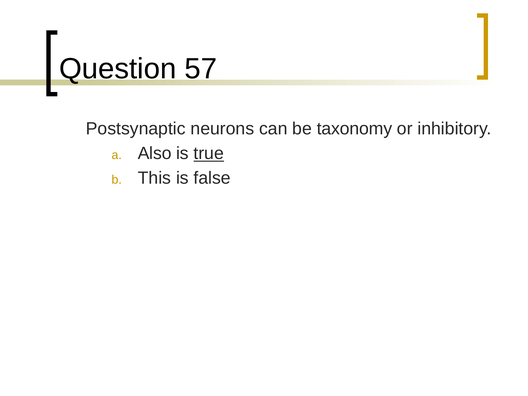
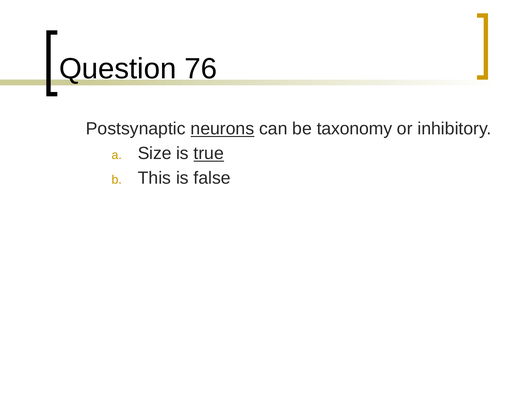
57: 57 -> 76
neurons underline: none -> present
Also: Also -> Size
